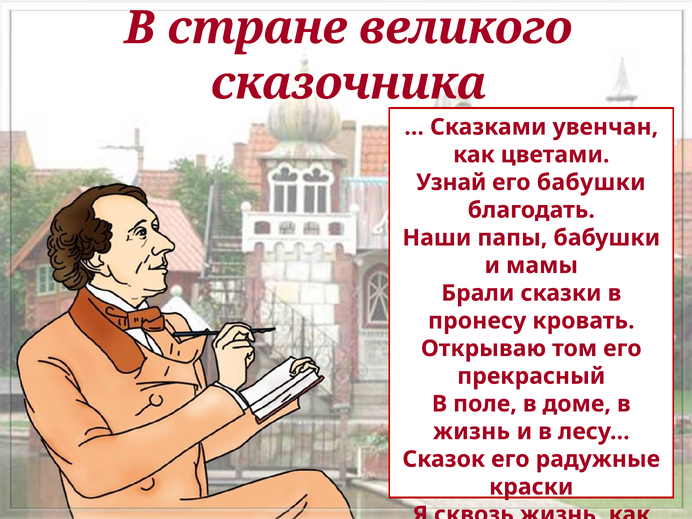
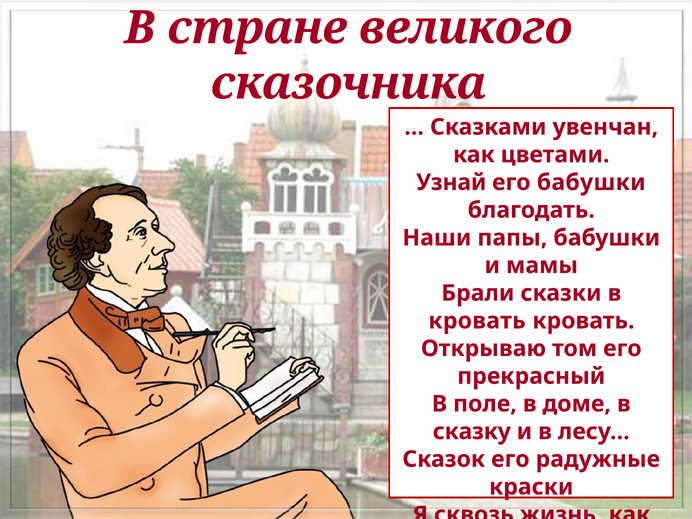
пронесу at (477, 321): пронесу -> кровать
жизнь at (472, 432): жизнь -> сказку
